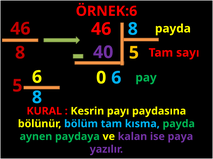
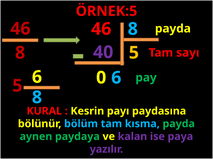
ÖRNEK:6: ÖRNEK:6 -> ÖRNEK:5
